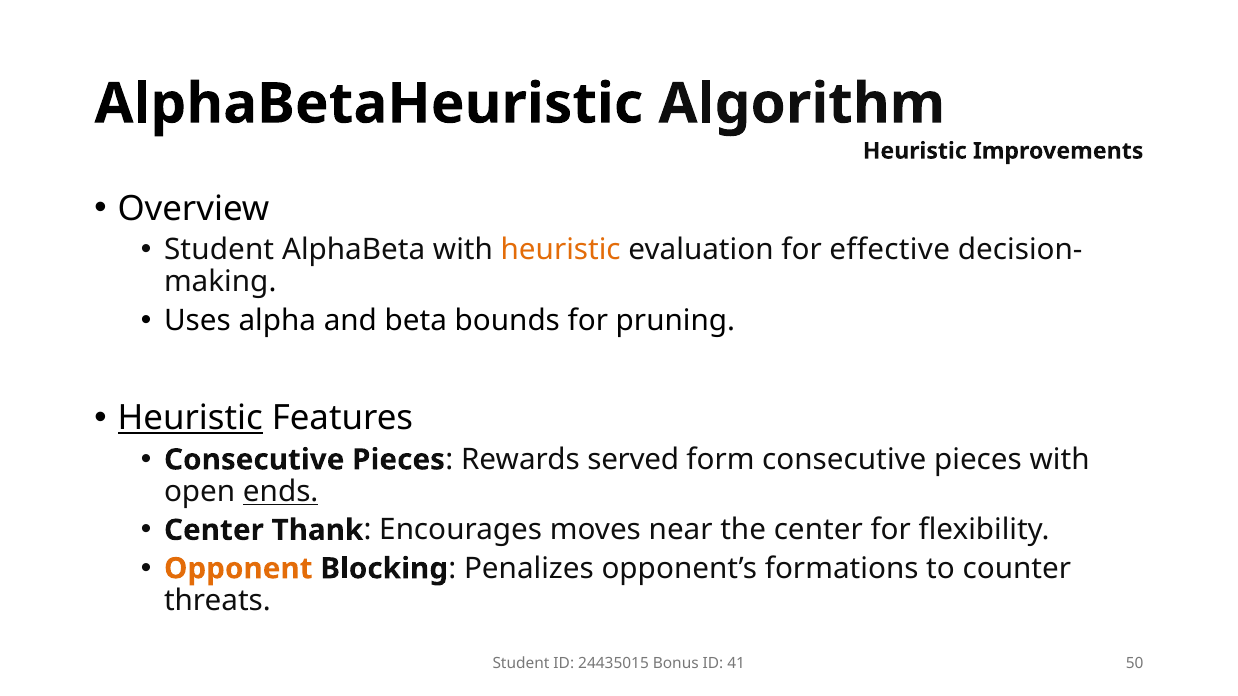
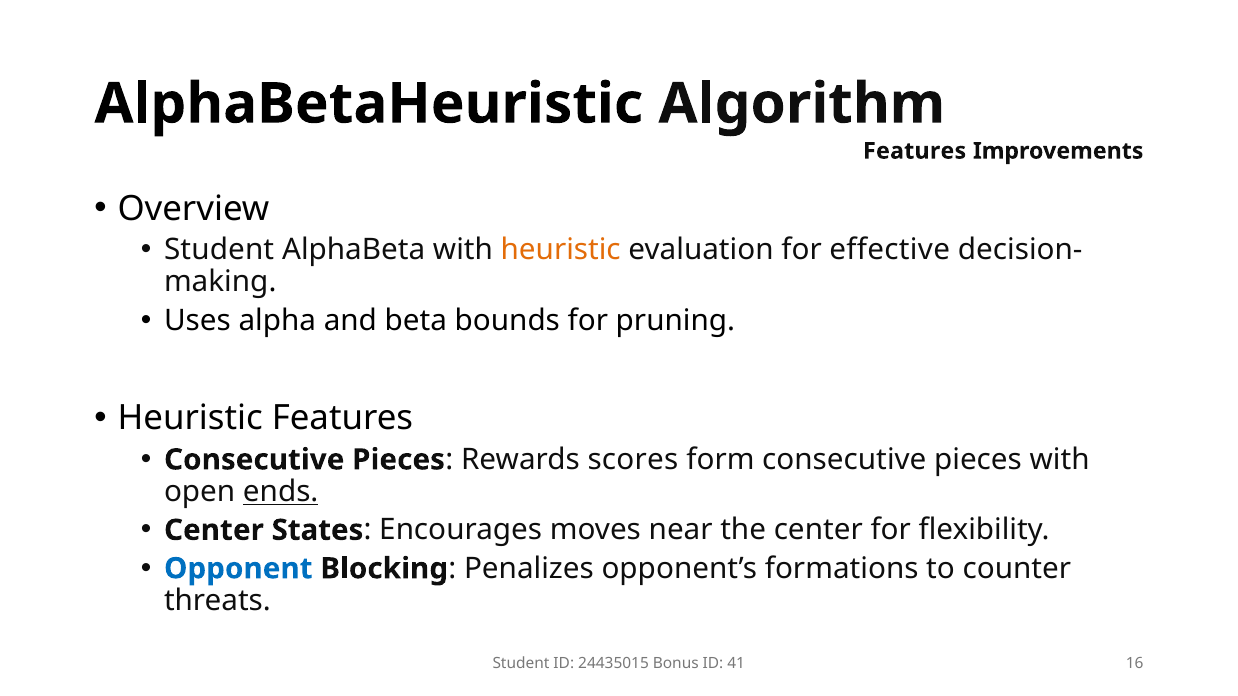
Heuristic at (915, 151): Heuristic -> Features
Heuristic at (190, 419) underline: present -> none
served: served -> scores
Thank: Thank -> States
Opponent colour: orange -> blue
50: 50 -> 16
